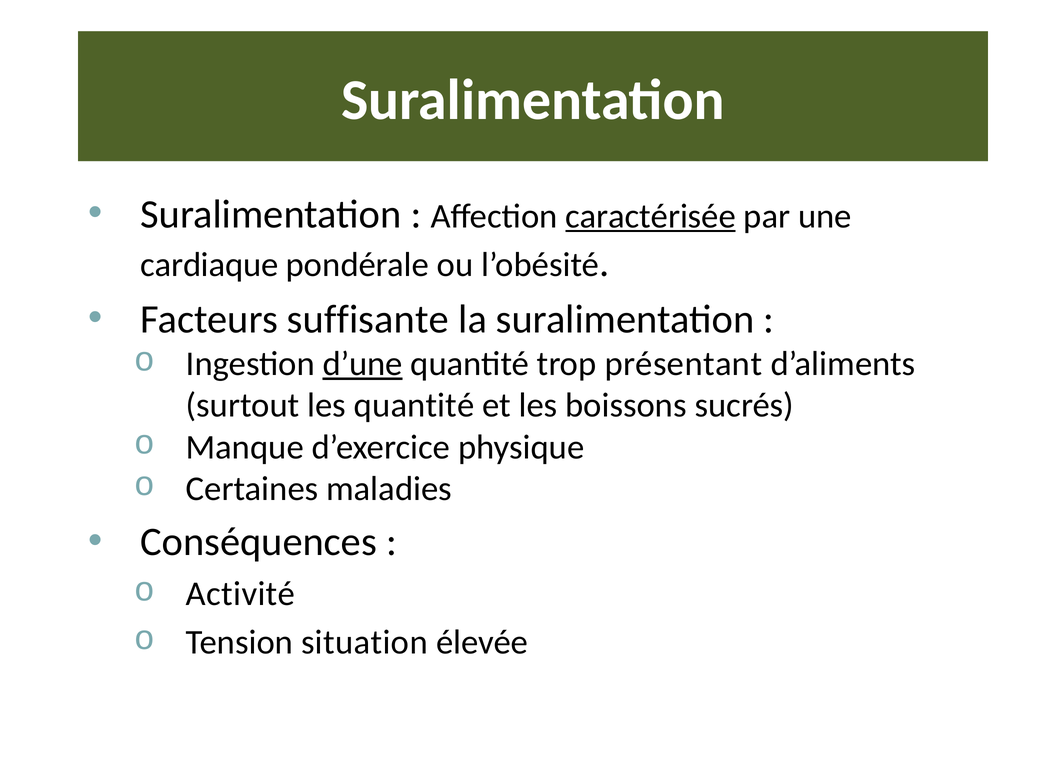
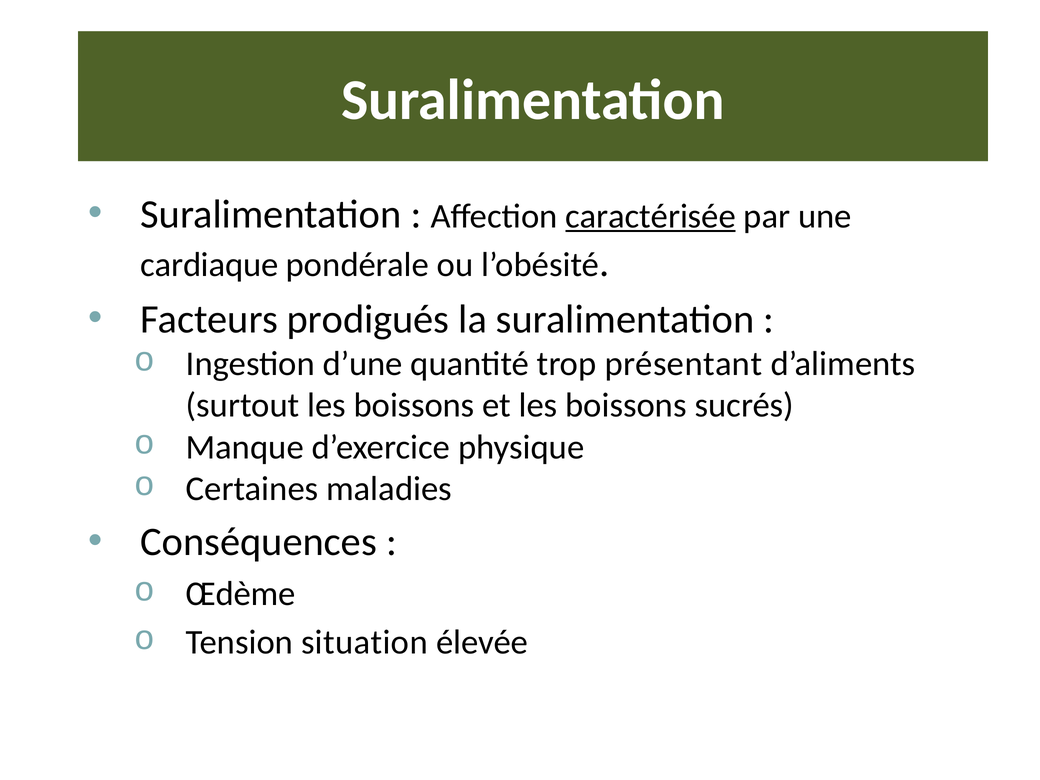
suffisante: suffisante -> prodigués
d’une underline: present -> none
surtout les quantité: quantité -> boissons
Activité: Activité -> Œdème
